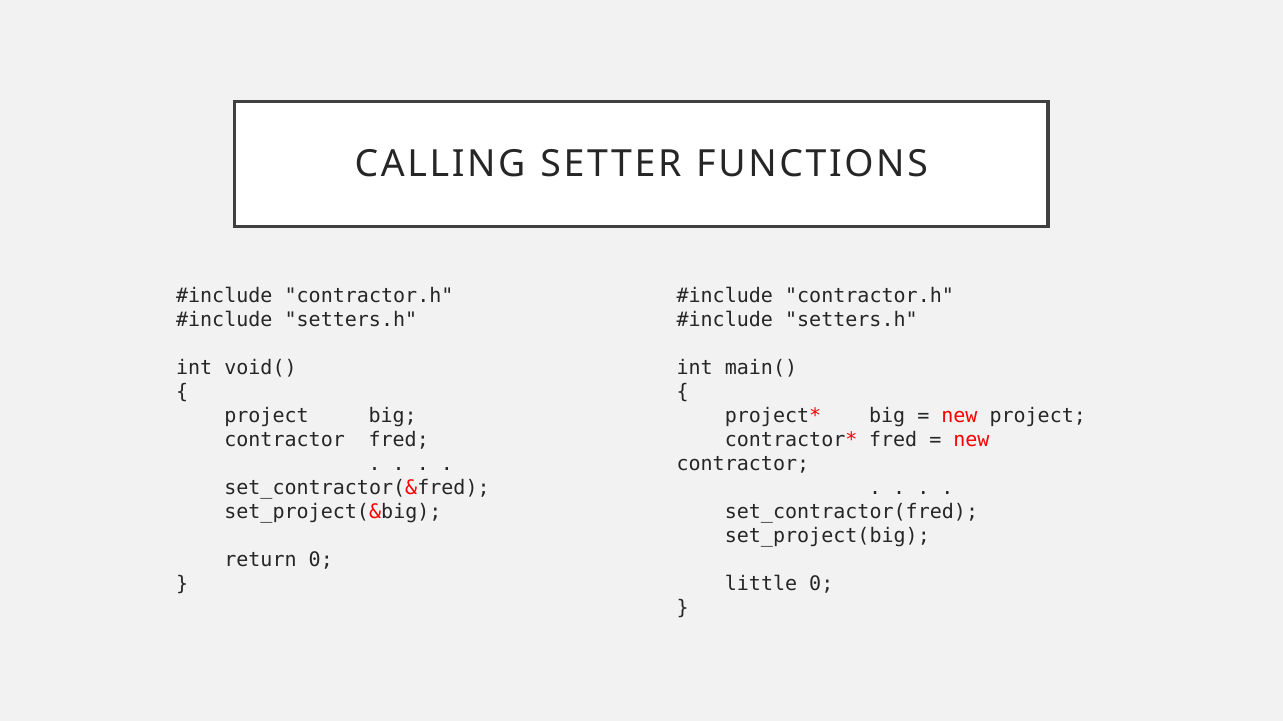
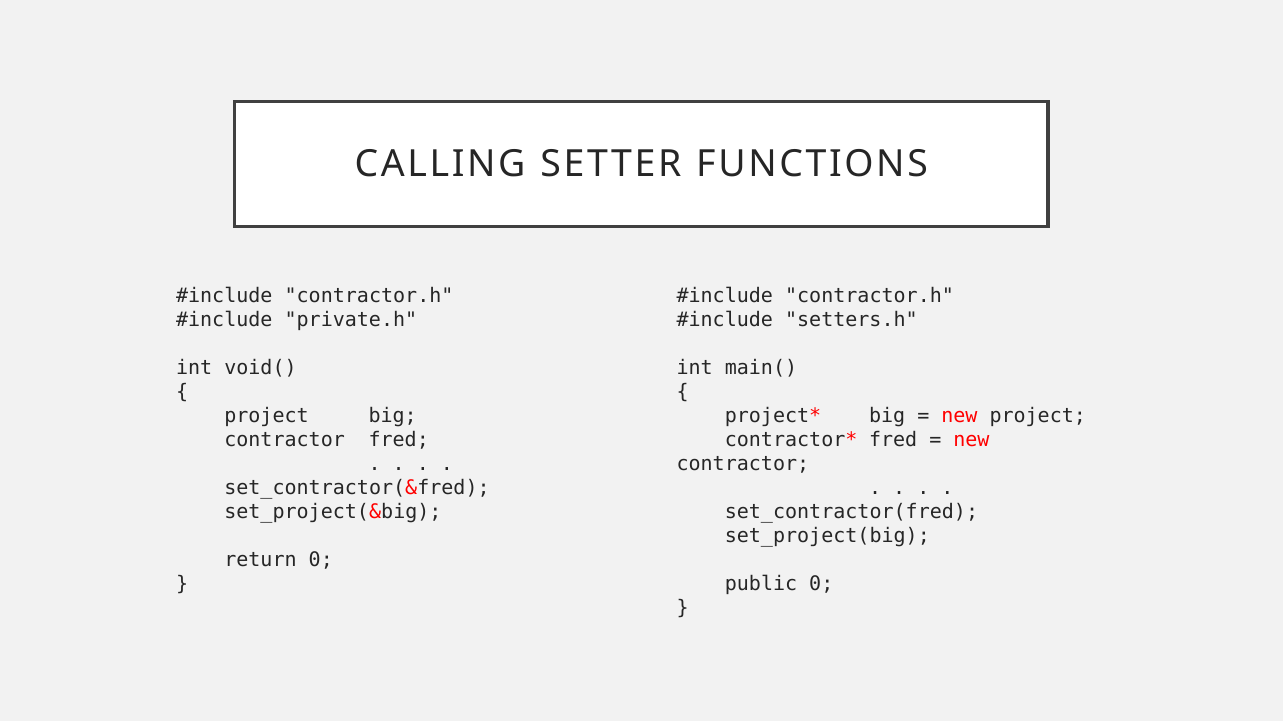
setters.h at (351, 320): setters.h -> private.h
little: little -> public
